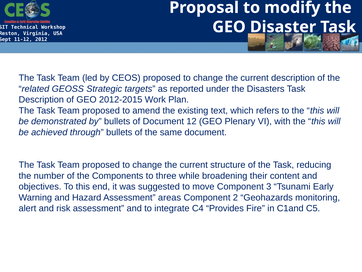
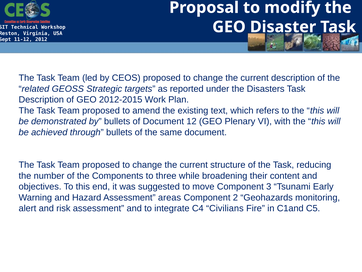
Provides: Provides -> Civilians
